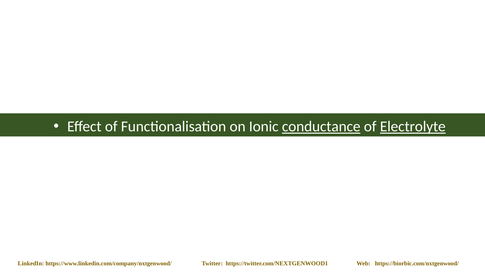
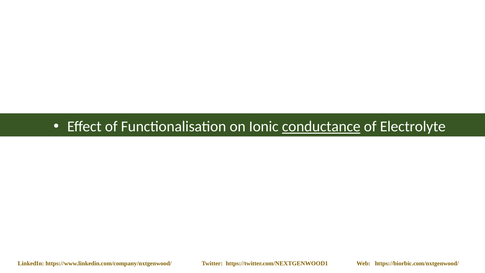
Electrolyte underline: present -> none
